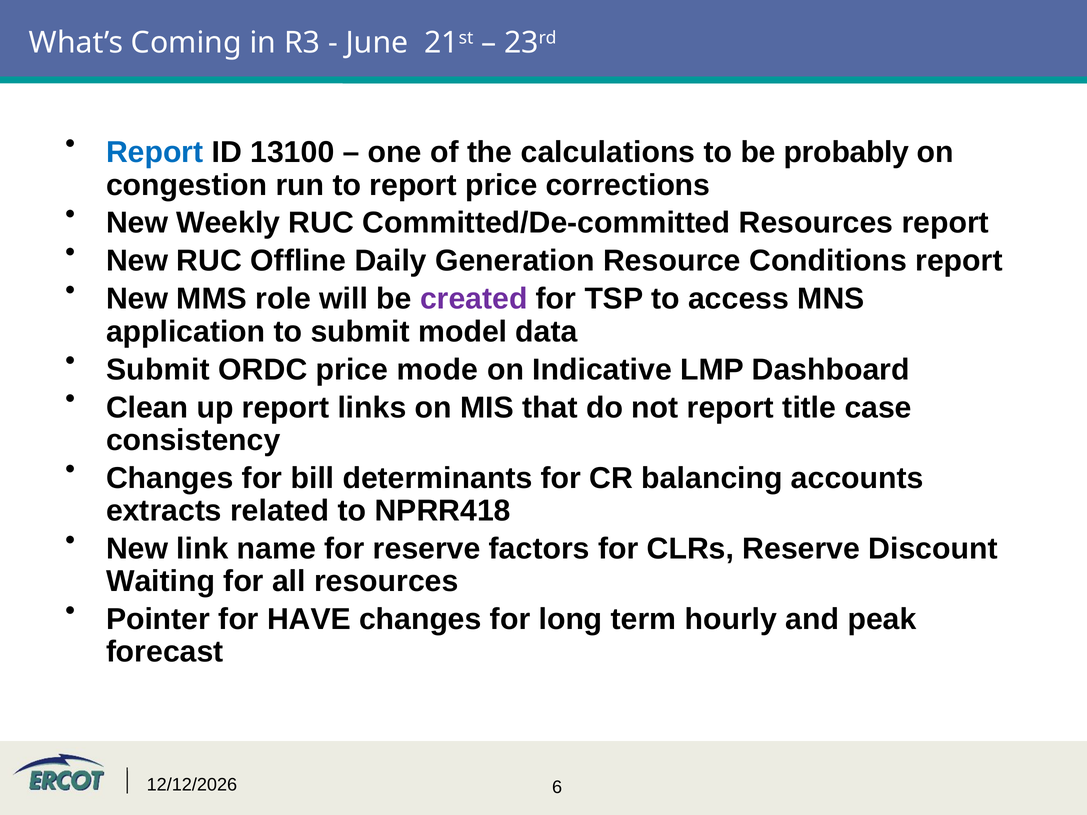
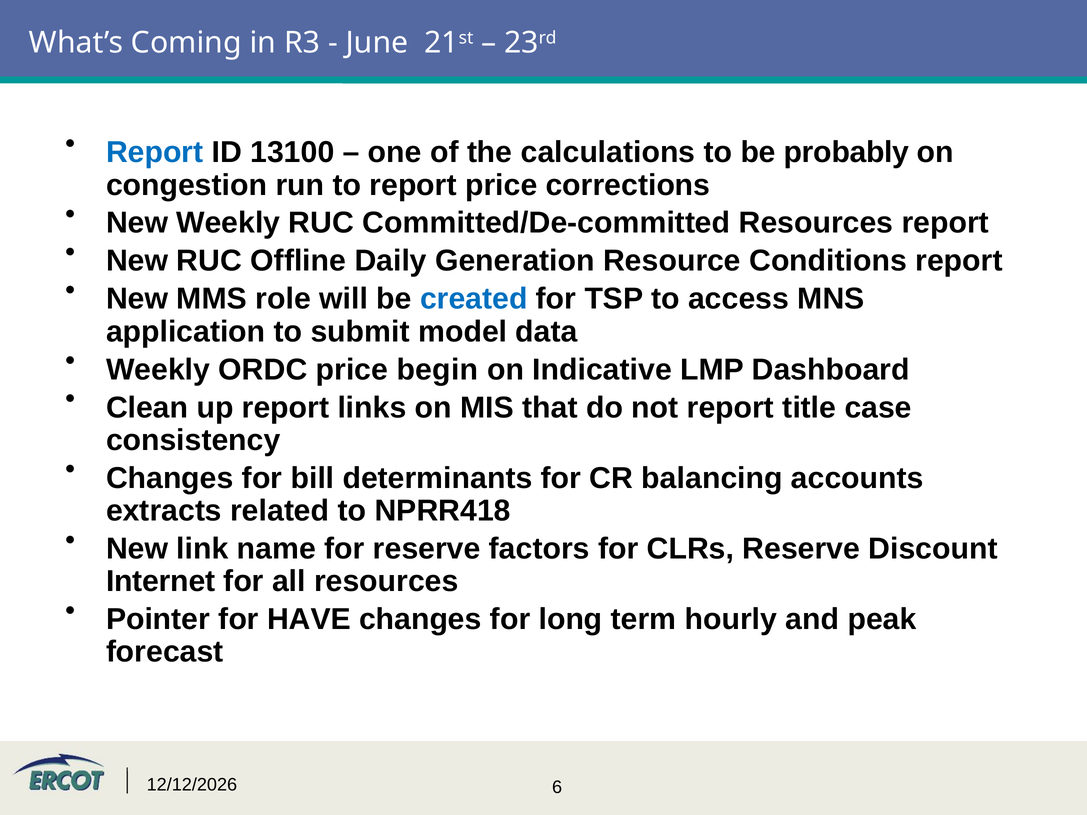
created colour: purple -> blue
Submit at (158, 370): Submit -> Weekly
mode: mode -> begin
Waiting: Waiting -> Internet
